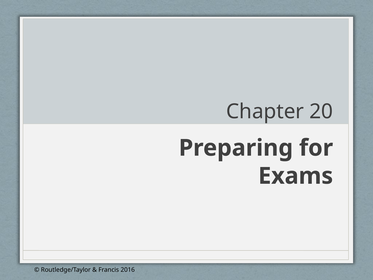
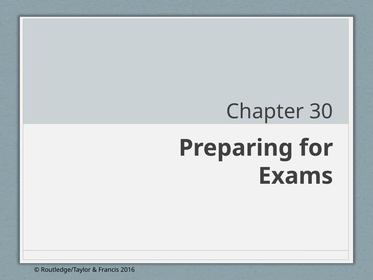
20: 20 -> 30
